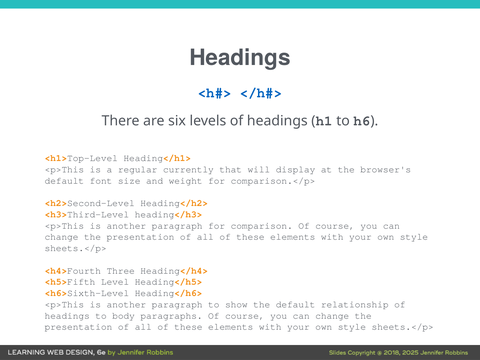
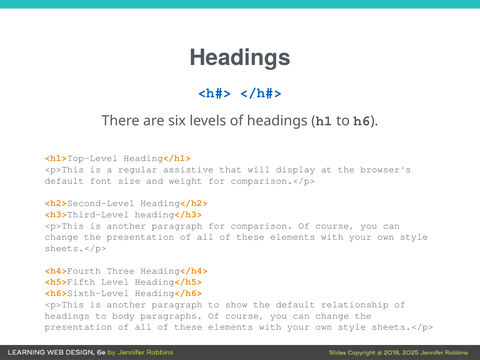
currently: currently -> assistive
